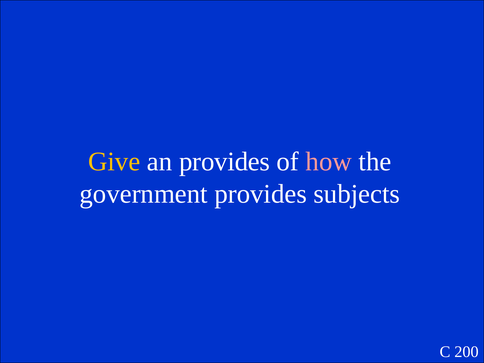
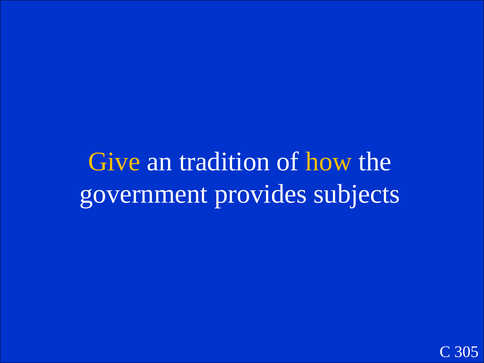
an provides: provides -> tradition
how colour: pink -> yellow
200: 200 -> 305
